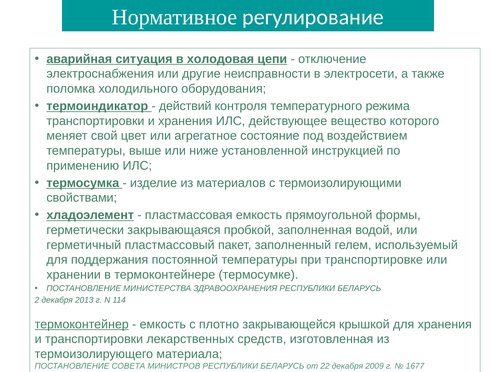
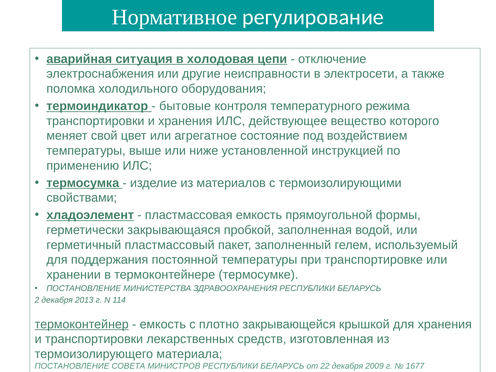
действий: действий -> бытовые
